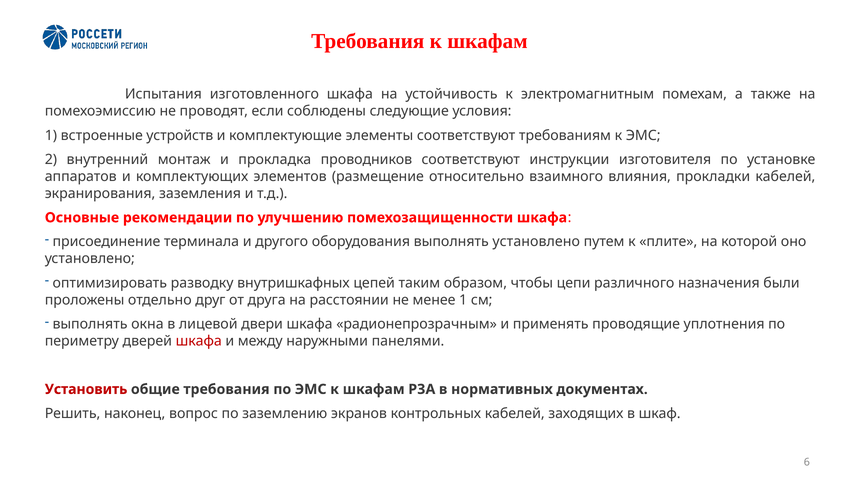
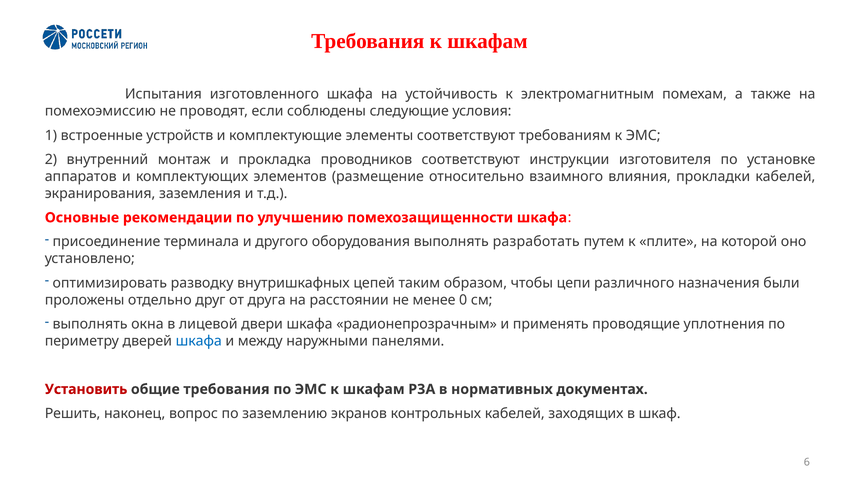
выполнять установлено: установлено -> разработать
менее 1: 1 -> 0
шкафа at (199, 341) colour: red -> blue
